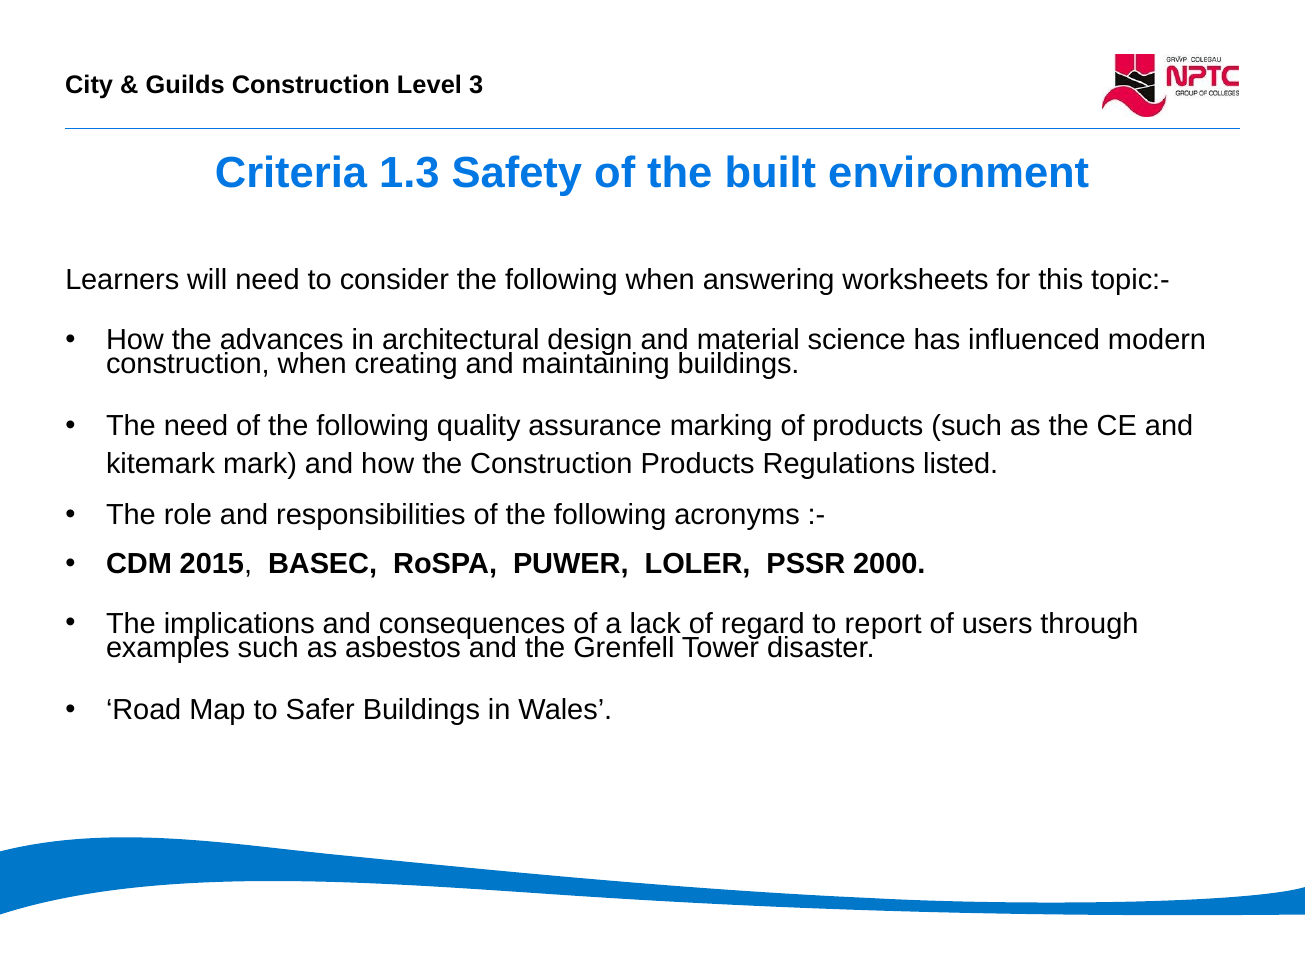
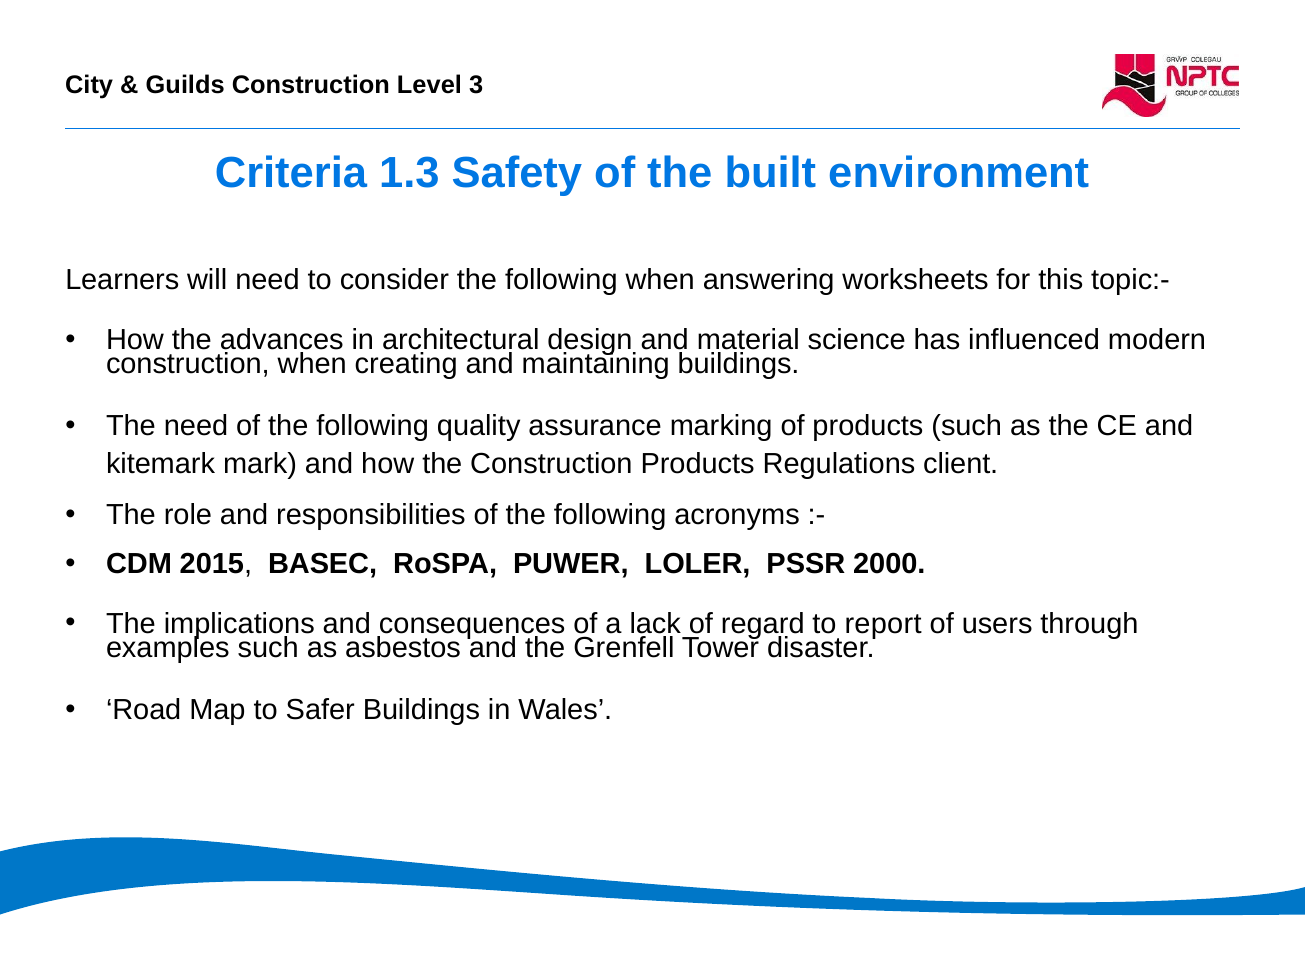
listed: listed -> client
